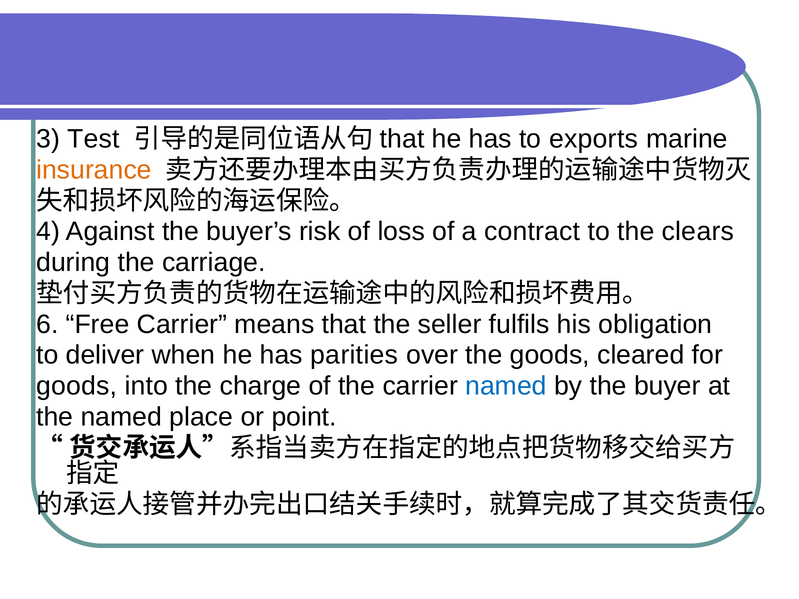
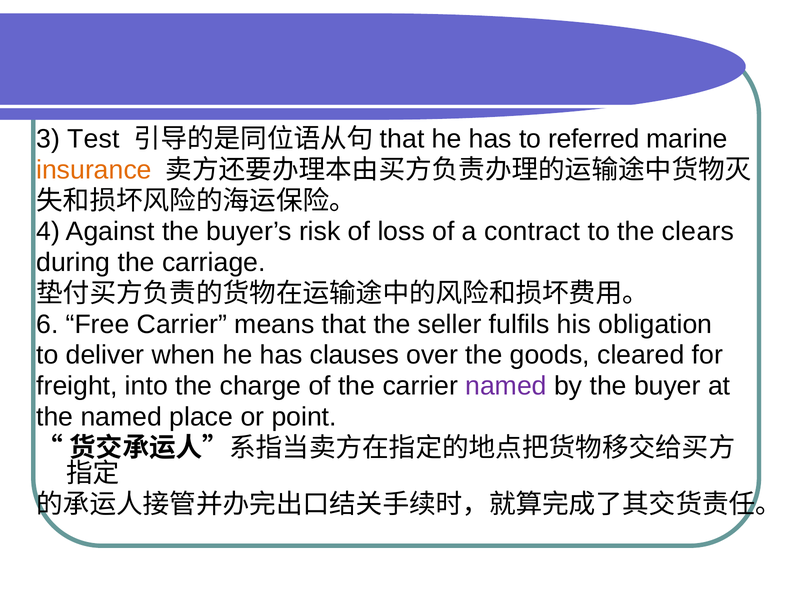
exports: exports -> referred
parities: parities -> clauses
goods at (77, 386): goods -> freight
named at (506, 386) colour: blue -> purple
